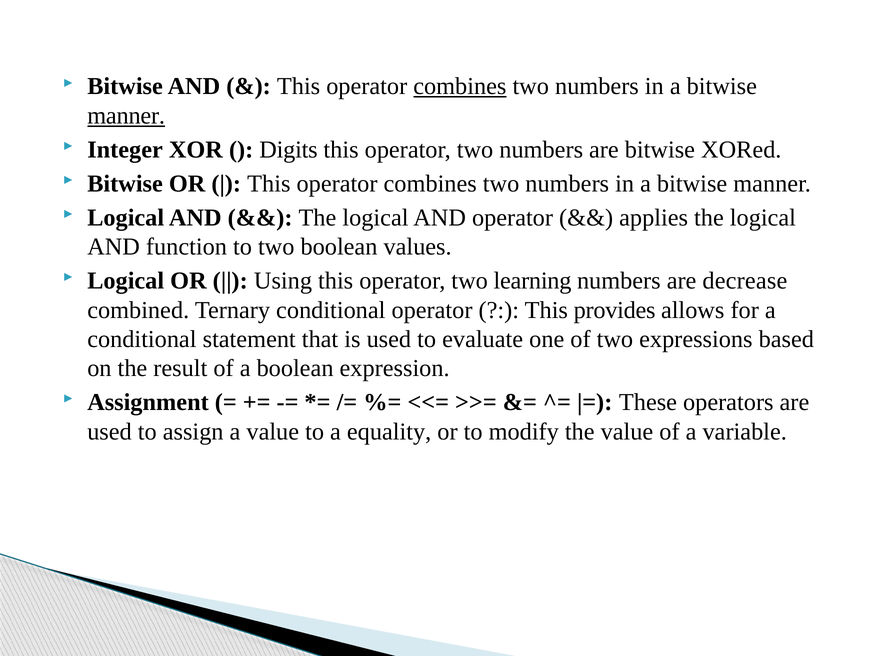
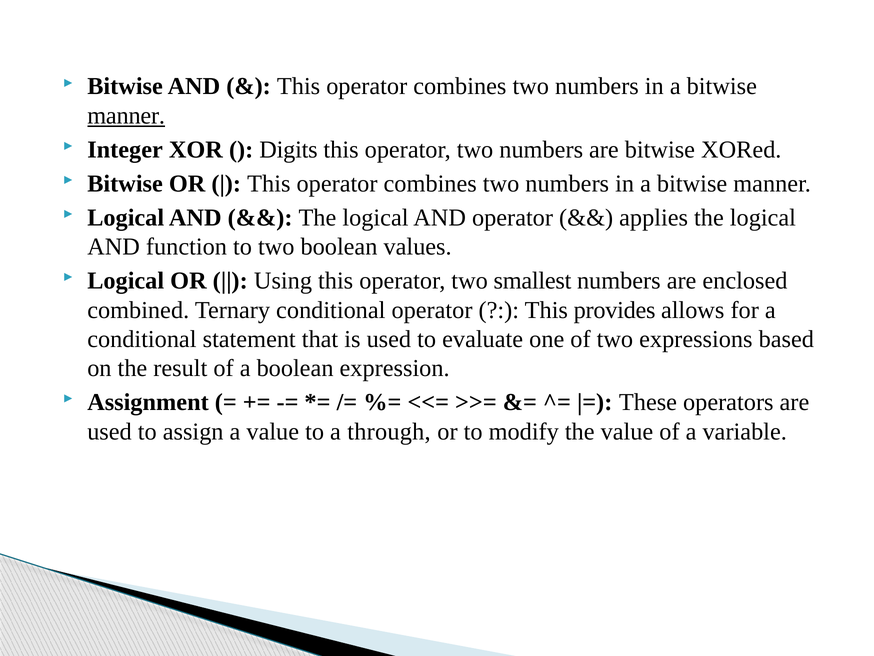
combines at (460, 86) underline: present -> none
learning: learning -> smallest
decrease: decrease -> enclosed
equality: equality -> through
